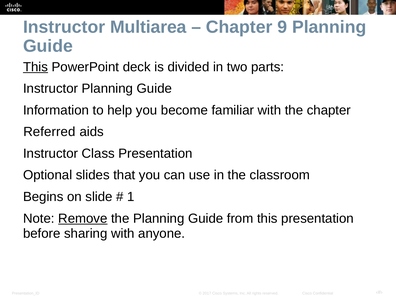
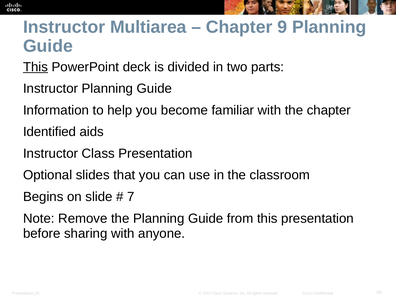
Referred: Referred -> Identified
1: 1 -> 7
Remove underline: present -> none
